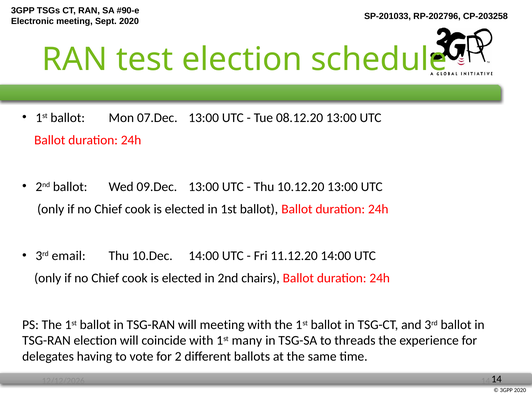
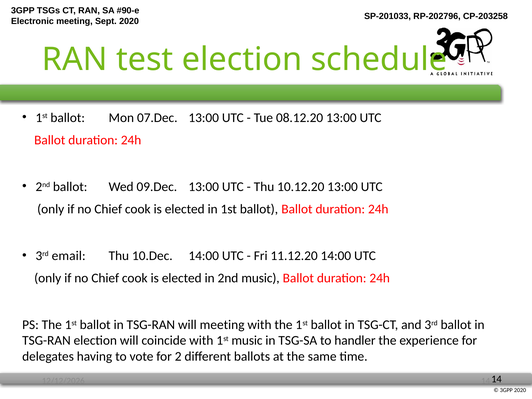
2nd chairs: chairs -> music
1st many: many -> music
threads: threads -> handler
